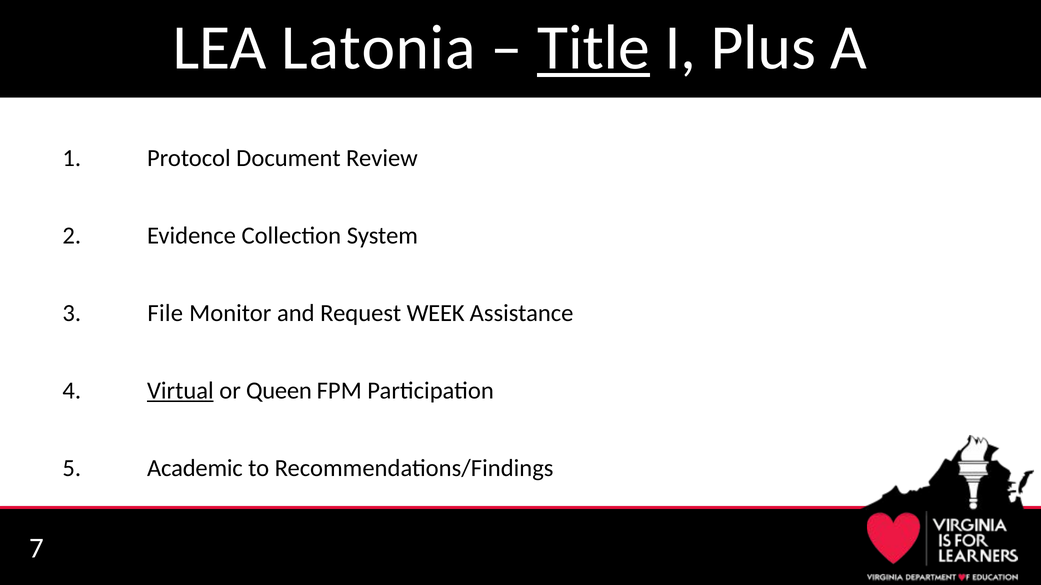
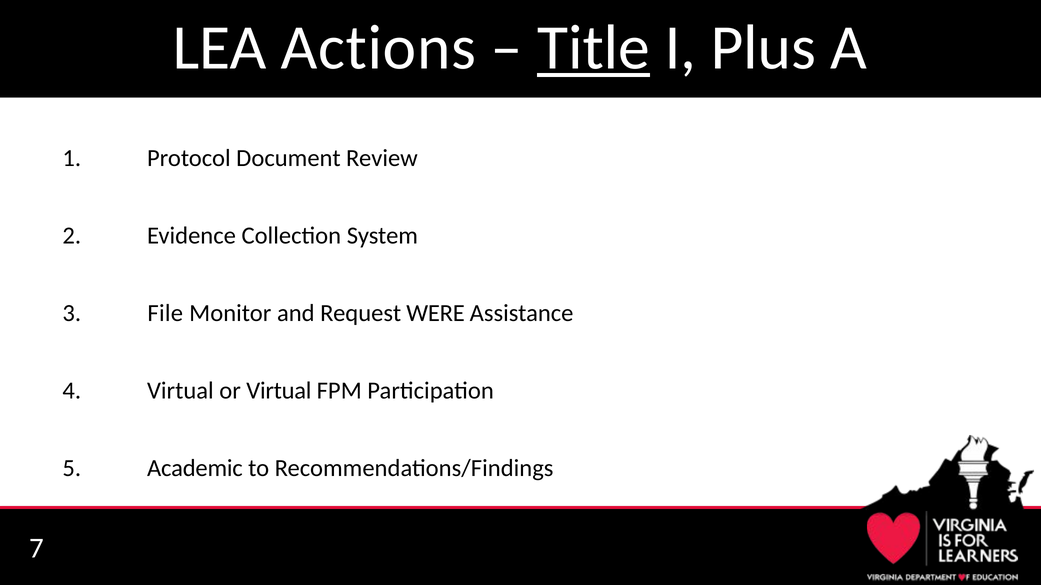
Latonia: Latonia -> Actions
WEEK: WEEK -> WERE
Virtual at (180, 391) underline: present -> none
or Queen: Queen -> Virtual
